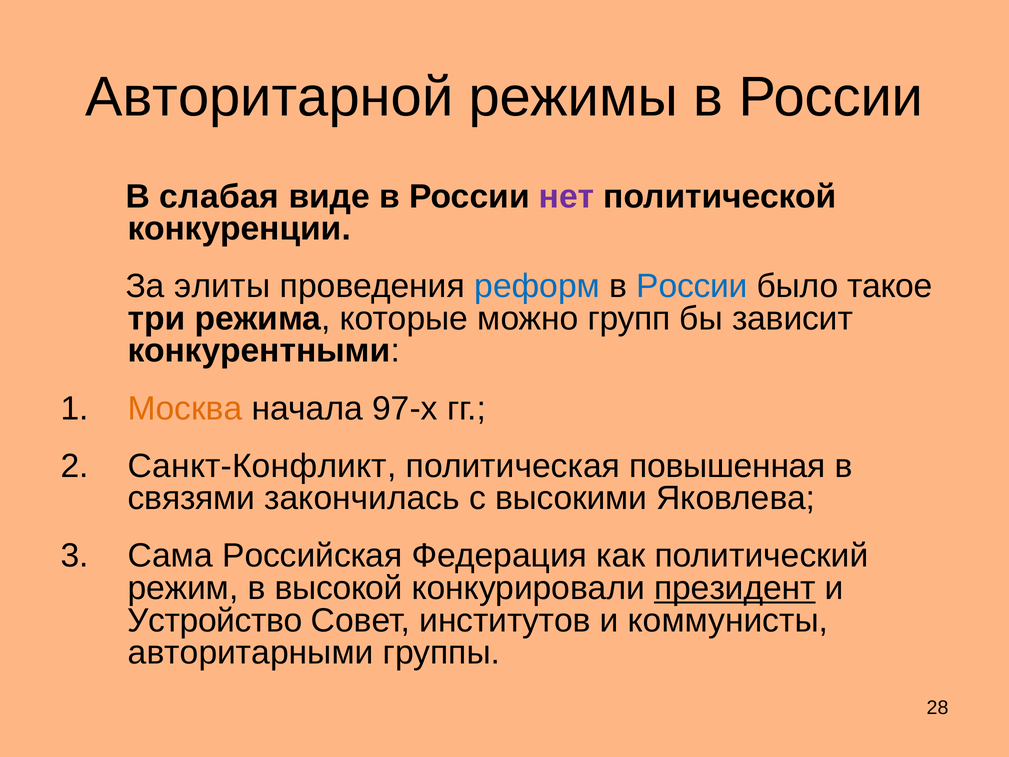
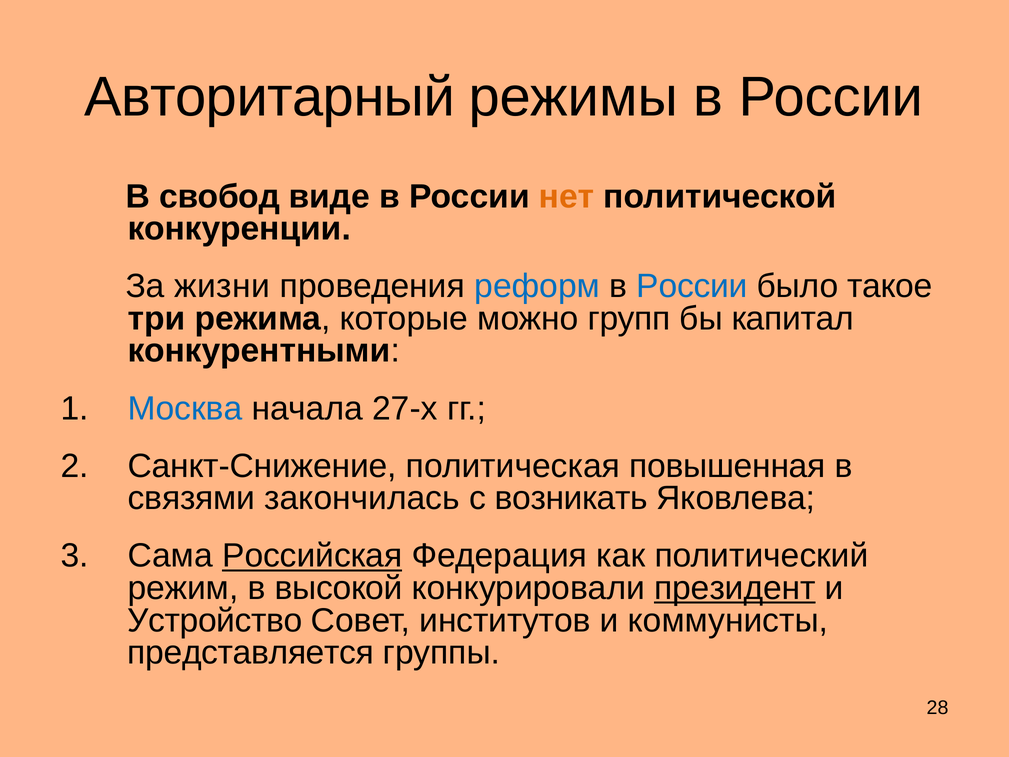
Авторитарной: Авторитарной -> Авторитарный
слабая: слабая -> свобод
нет colour: purple -> orange
элиты: элиты -> жизни
зависит: зависит -> капитал
Москва colour: orange -> blue
97-х: 97-х -> 27-х
Санкт-Конфликт: Санкт-Конфликт -> Санкт-Снижение
высокими: высокими -> возникать
Российская underline: none -> present
авторитарными: авторитарными -> представляется
